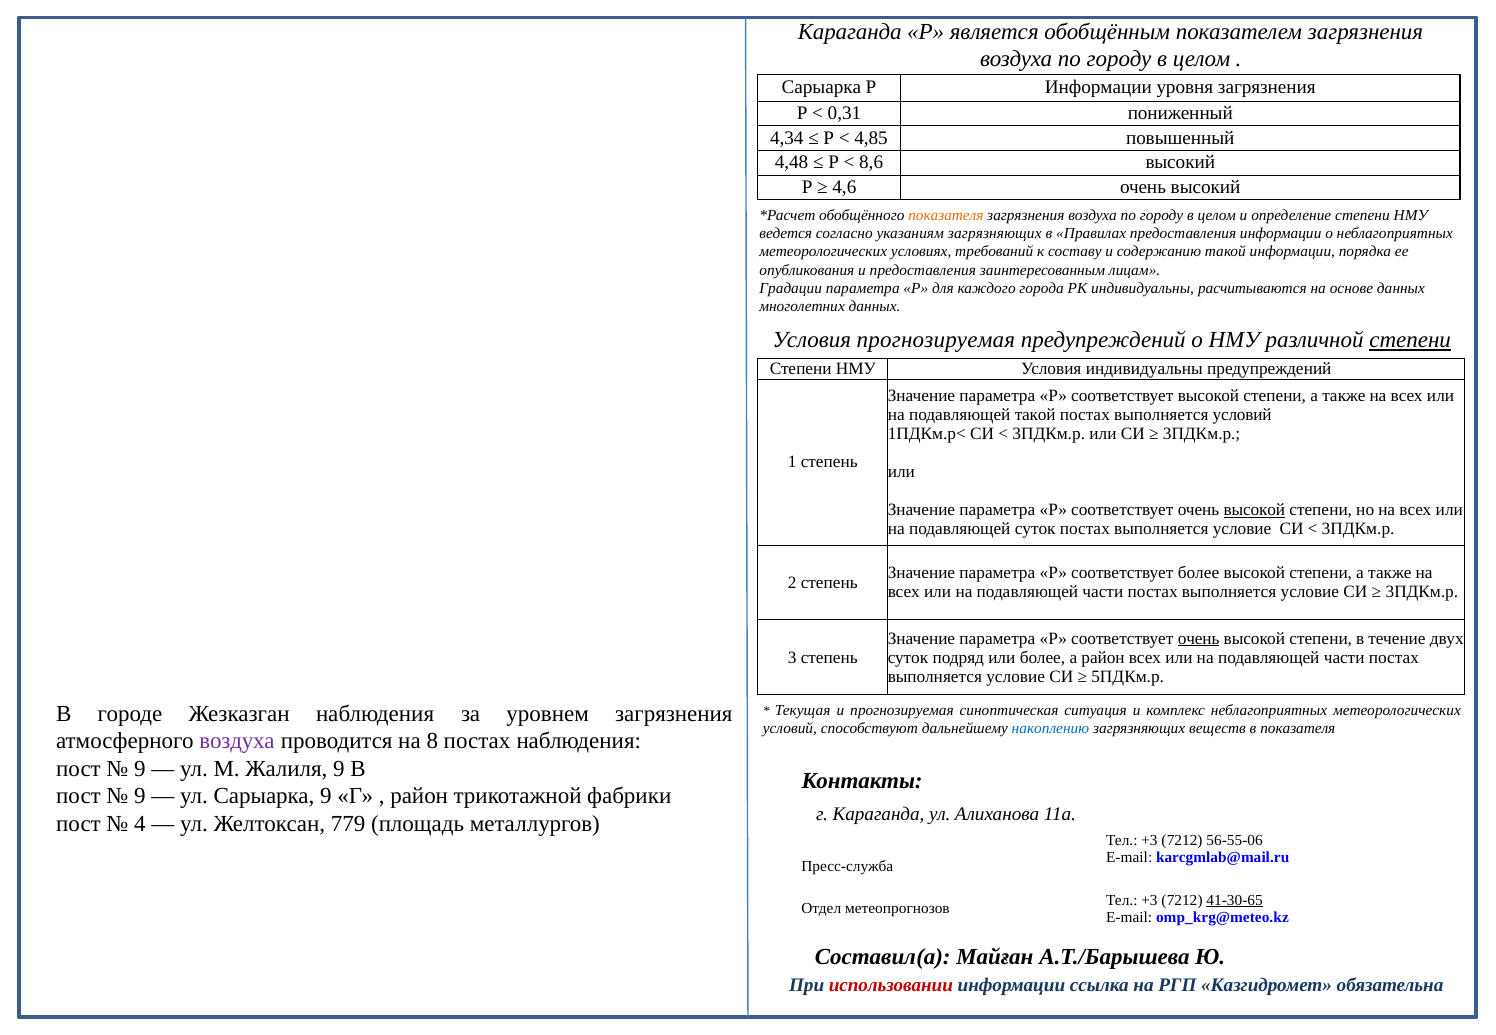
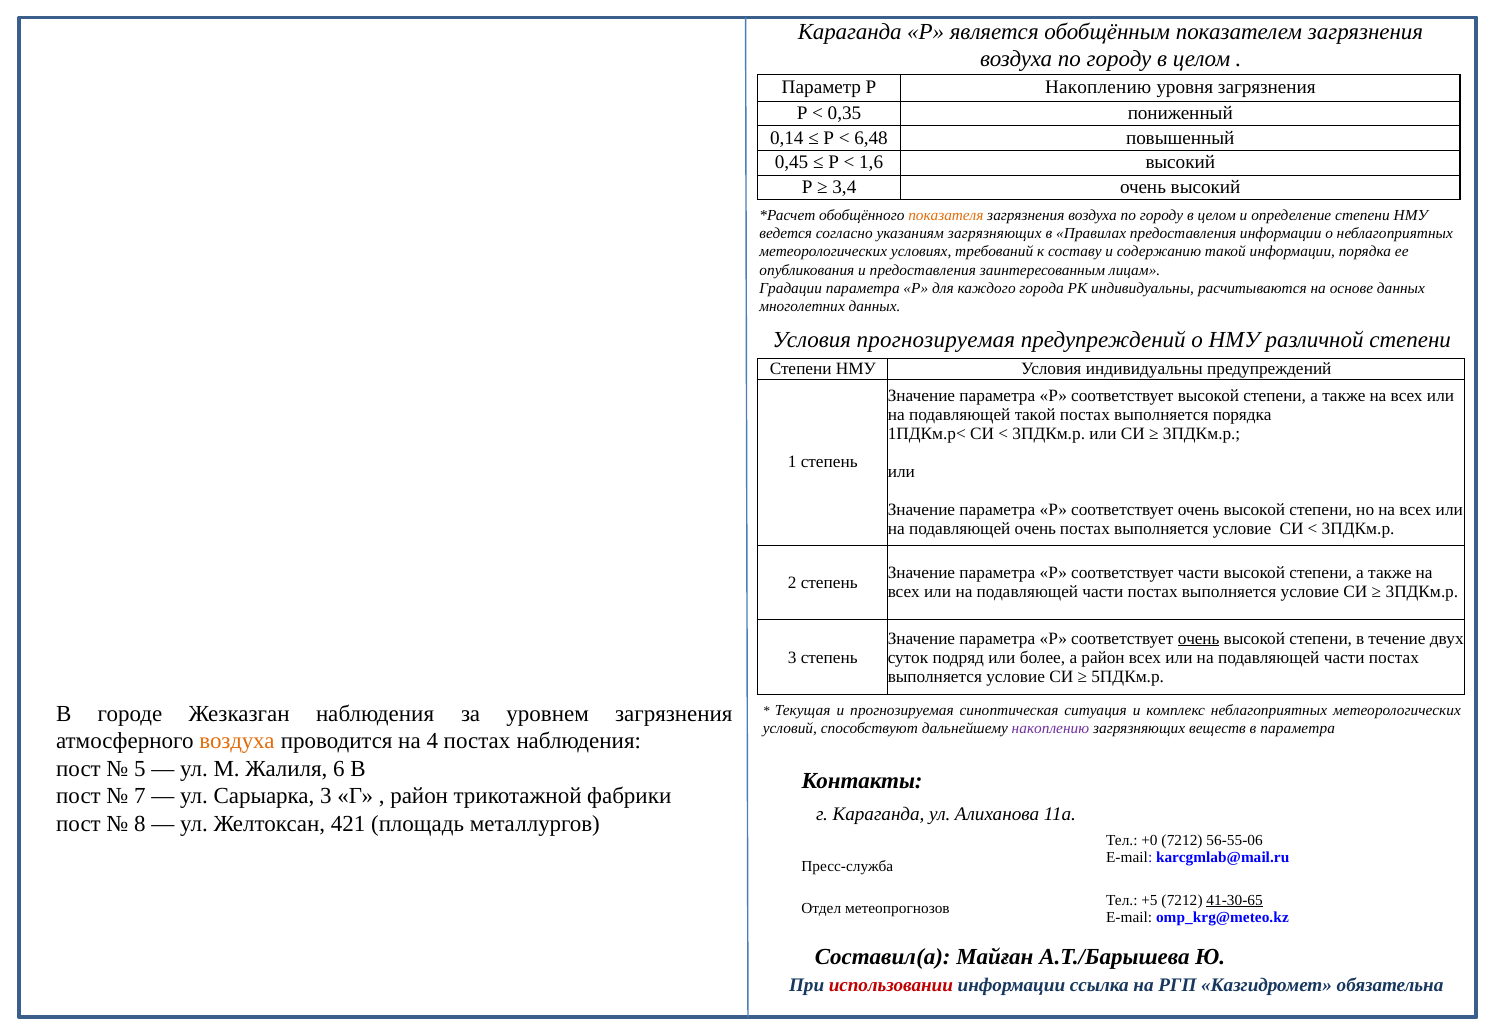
Сарыарка at (821, 87): Сарыарка -> Параметр
Р Информации: Информации -> Накоплению
0,31: 0,31 -> 0,35
4,34: 4,34 -> 0,14
4,85: 4,85 -> 6,48
4,48: 4,48 -> 0,45
8,6: 8,6 -> 1,6
4,6: 4,6 -> 3,4
степени at (1410, 340) underline: present -> none
выполняется условий: условий -> порядка
высокой at (1254, 510) underline: present -> none
подавляющей суток: суток -> очень
соответствует более: более -> части
накоплению at (1050, 729) colour: blue -> purple
в показателя: показателя -> параметра
воздуха at (237, 742) colour: purple -> orange
8: 8 -> 4
9 at (140, 769): 9 -> 5
Жалиля 9: 9 -> 6
9 at (140, 797): 9 -> 7
Сарыарка 9: 9 -> 3
4: 4 -> 8
779: 779 -> 421
+3 at (1149, 841): +3 -> +0
+3 at (1149, 901): +3 -> +5
